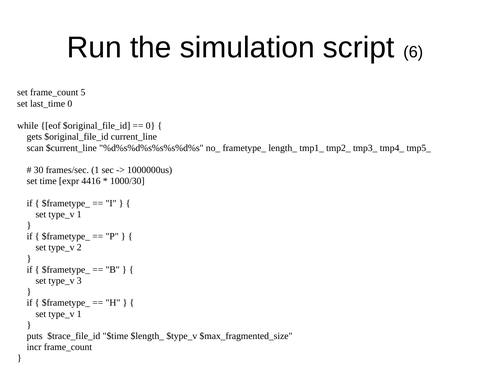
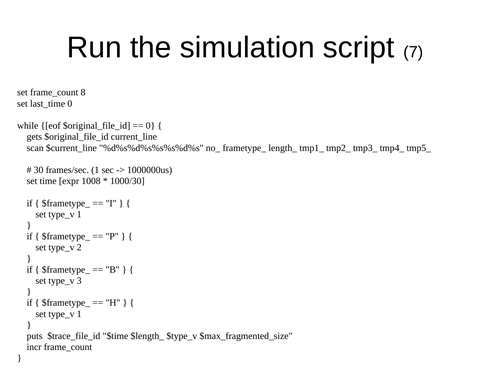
6: 6 -> 7
5: 5 -> 8
4416: 4416 -> 1008
